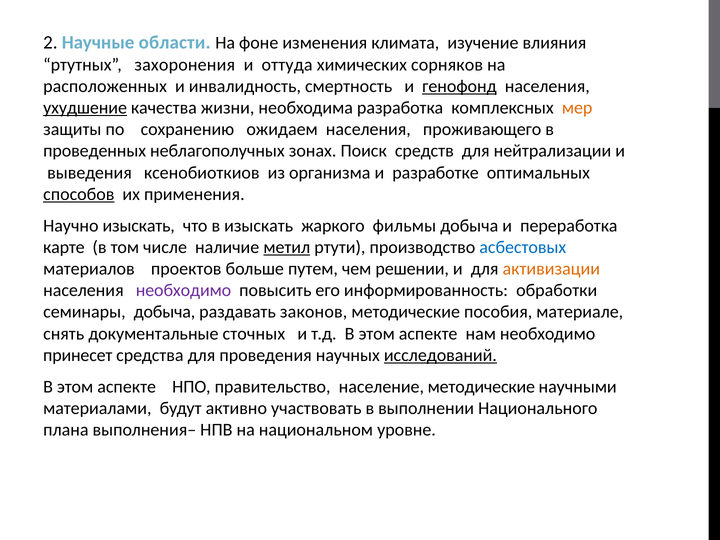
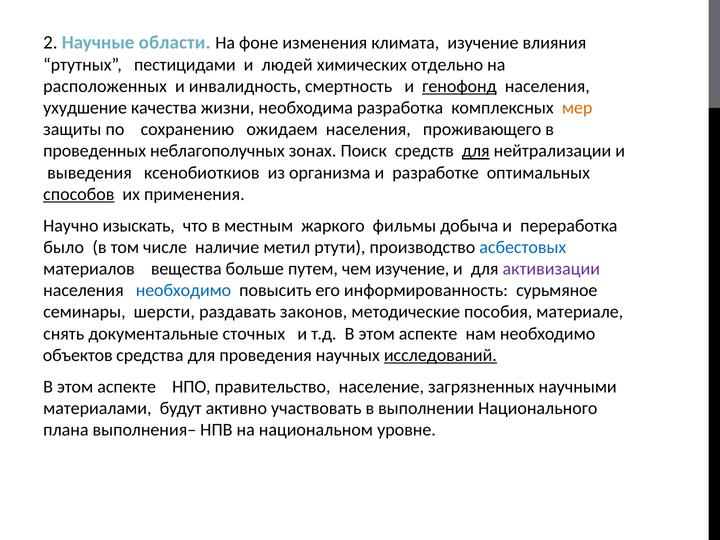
захоронения: захоронения -> пестицидами
оттуда: оттуда -> людей
сорняков: сорняков -> отдельно
ухудшение underline: present -> none
для at (476, 151) underline: none -> present
в изыскать: изыскать -> местным
карте: карте -> было
метил underline: present -> none
проектов: проектов -> вещества
чем решении: решении -> изучение
активизации colour: orange -> purple
необходимо at (183, 290) colour: purple -> blue
обработки: обработки -> сурьмяное
семинары добыча: добыча -> шерсти
принесет: принесет -> объектов
население методические: методические -> загрязненных
